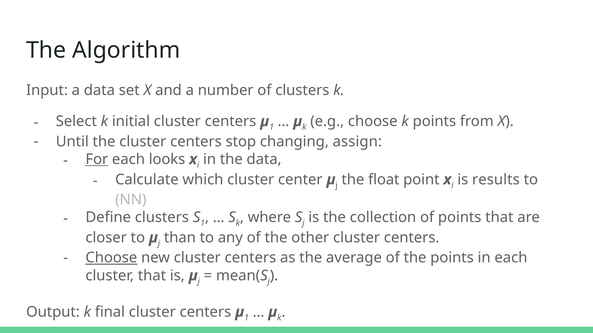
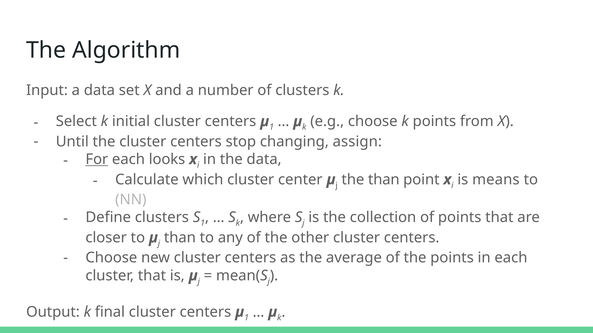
the float: float -> than
results: results -> means
Choose at (111, 258) underline: present -> none
